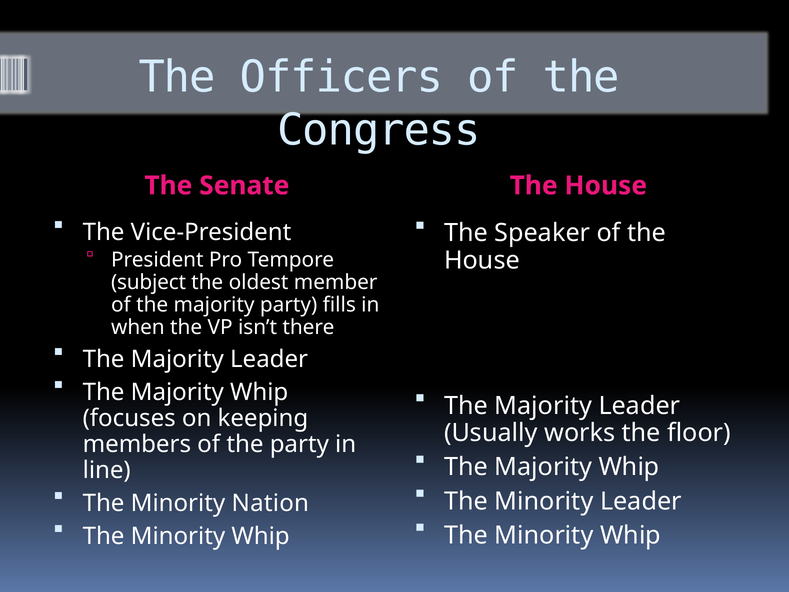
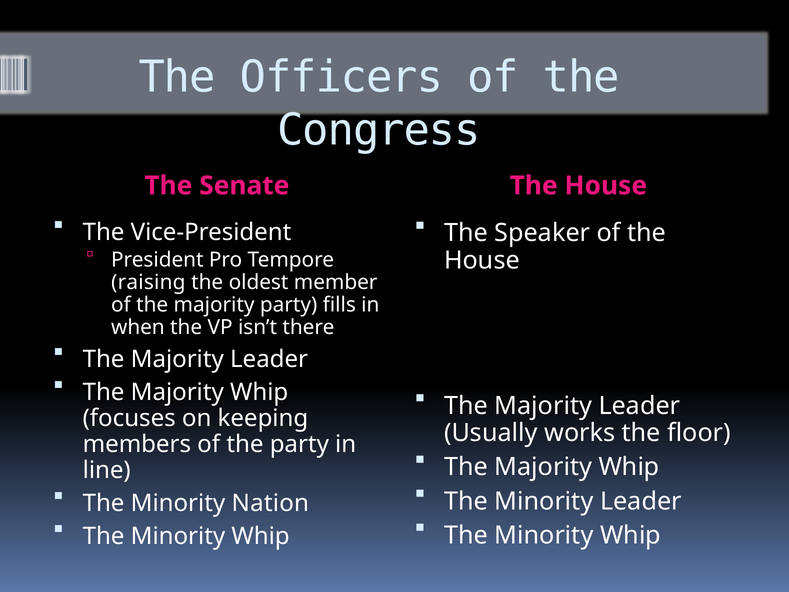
subject: subject -> raising
